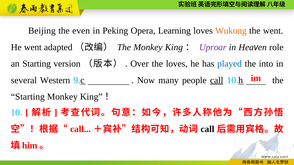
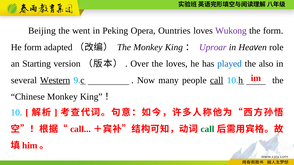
even: even -> went
Learning: Learning -> Ountries
Wukong colour: orange -> purple
the went: went -> form
He went: went -> form
into: into -> also
Western underline: none -> present
Starting at (28, 97): Starting -> Chinese
call at (207, 129) colour: black -> green
